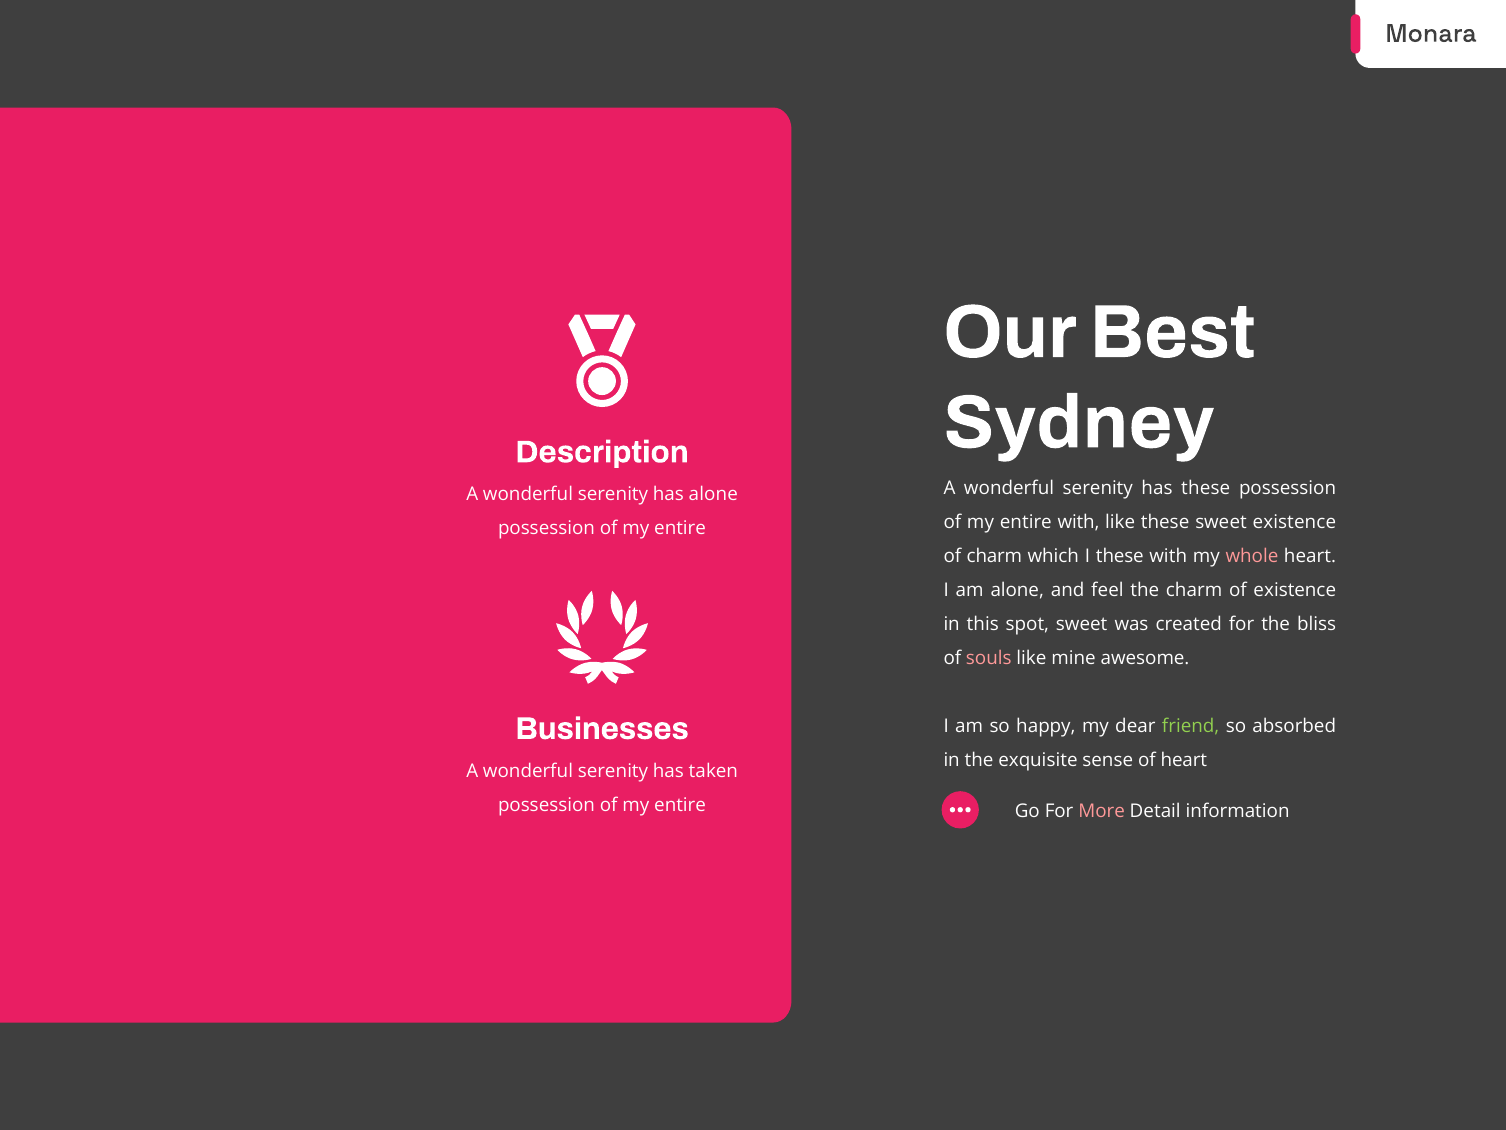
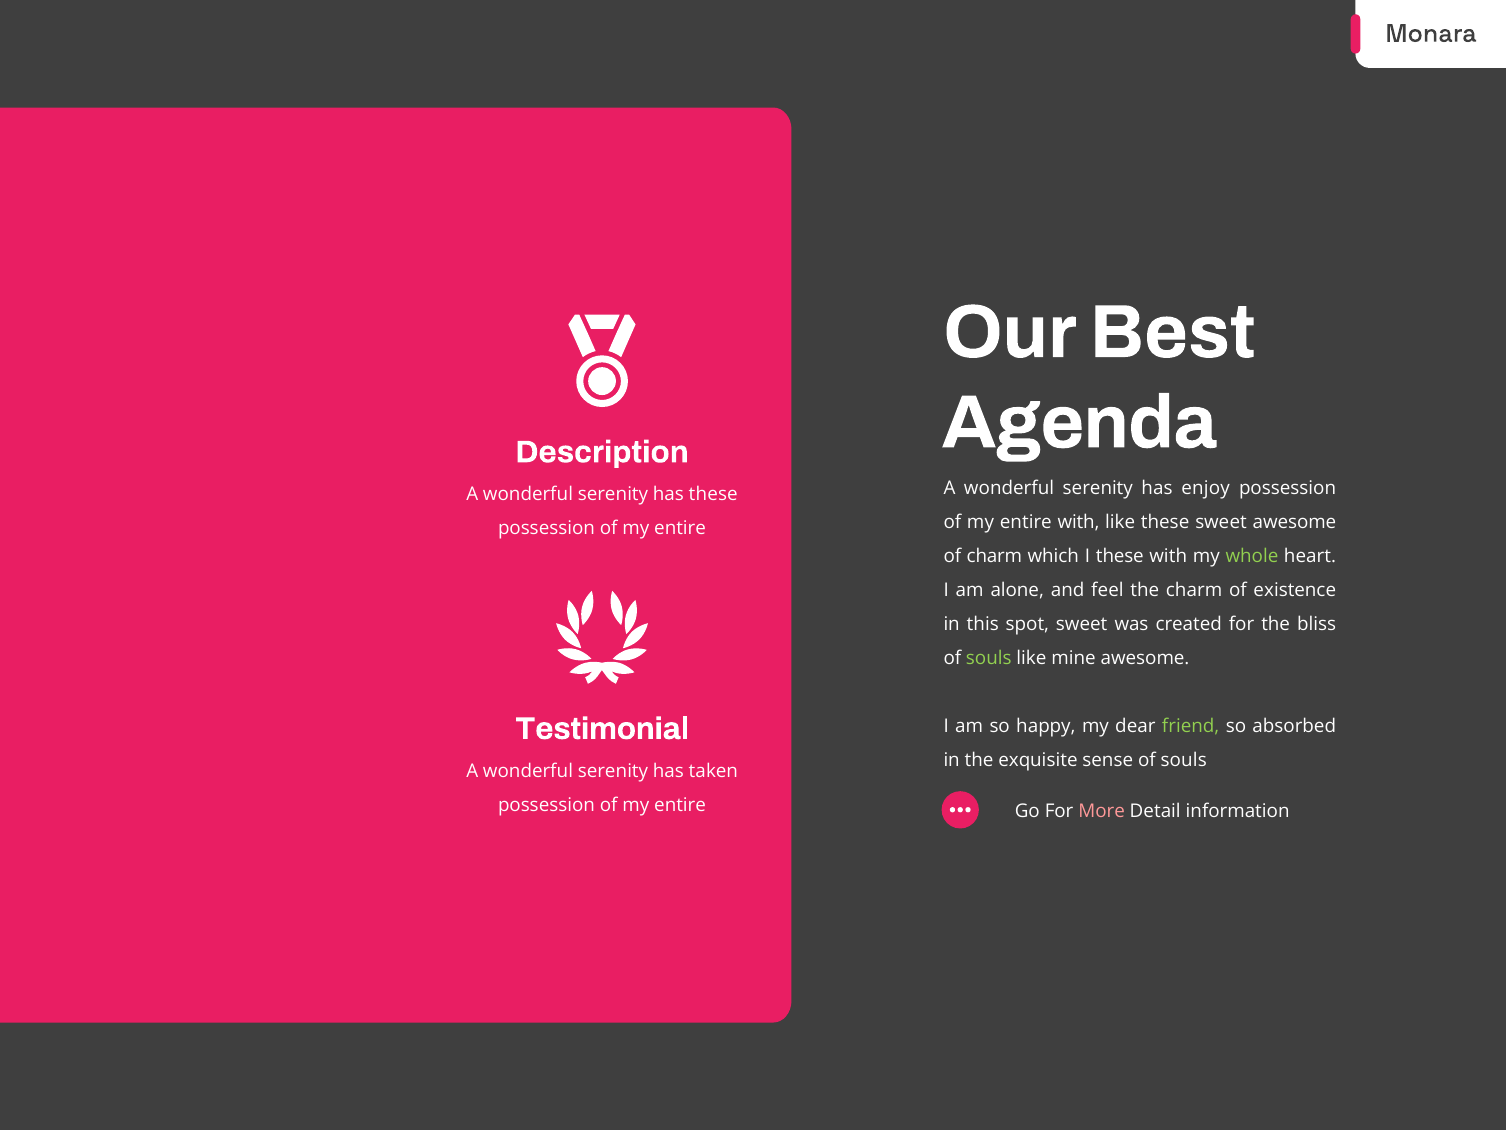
Sydney: Sydney -> Agenda
has these: these -> enjoy
has alone: alone -> these
sweet existence: existence -> awesome
whole colour: pink -> light green
souls at (989, 658) colour: pink -> light green
Businesses: Businesses -> Testimonial
sense of heart: heart -> souls
